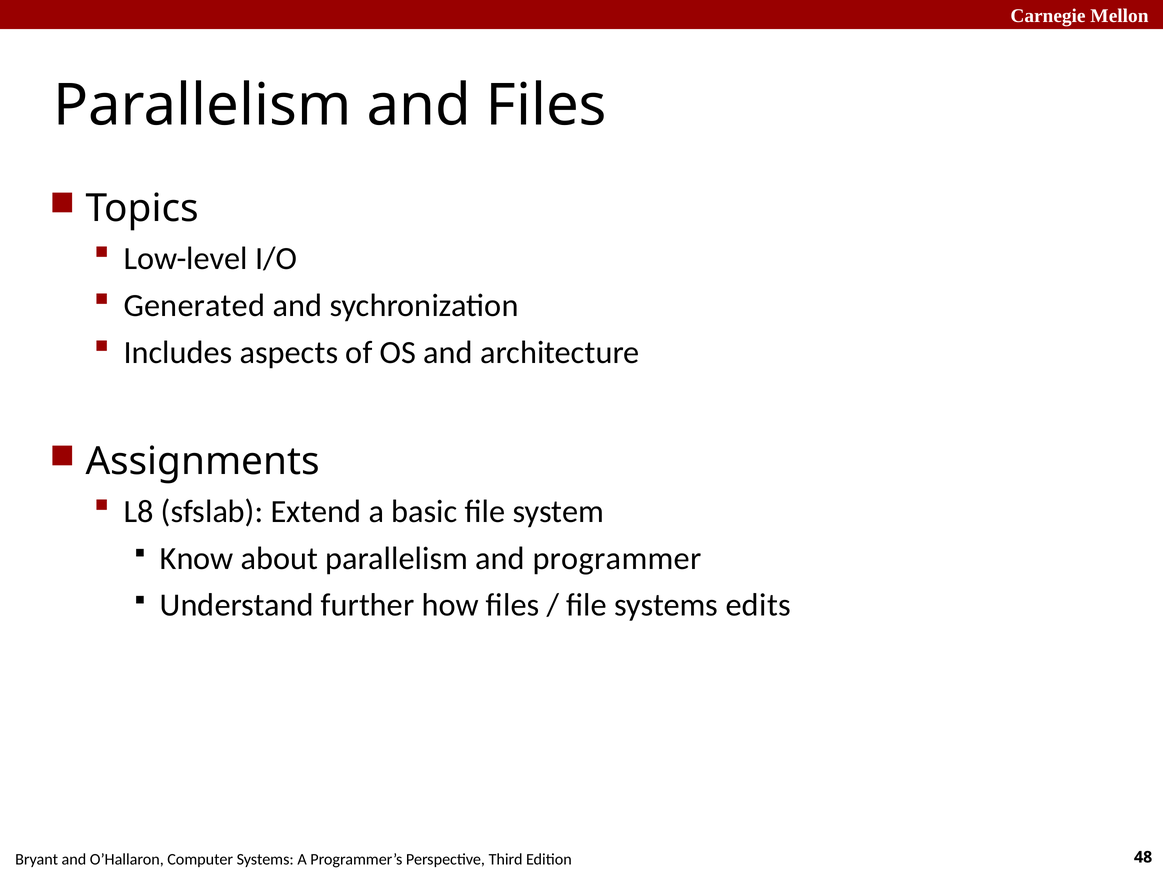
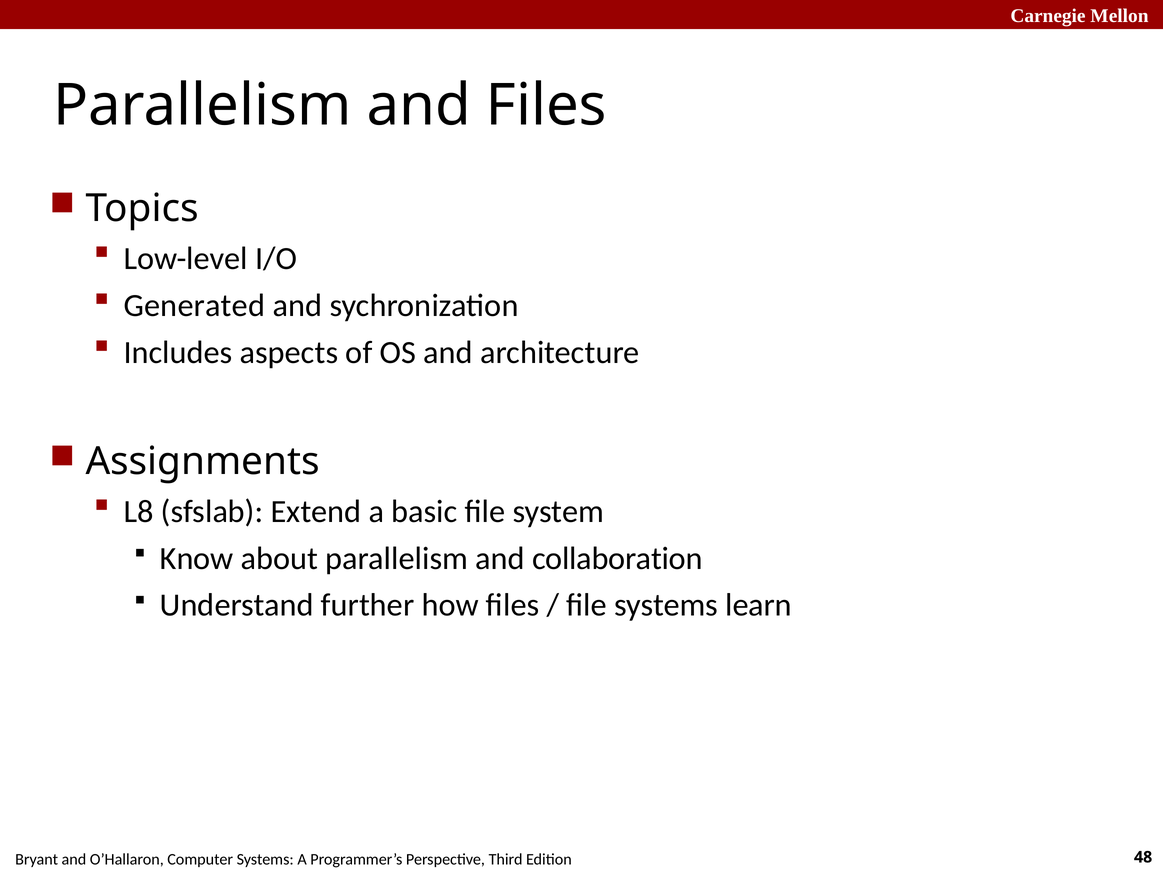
programmer: programmer -> collaboration
edits: edits -> learn
